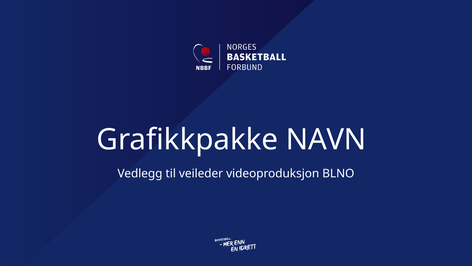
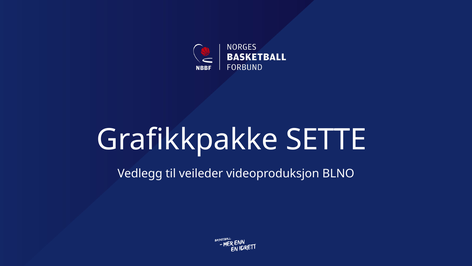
NAVN: NAVN -> SETTE
